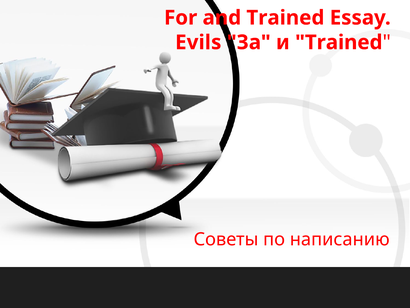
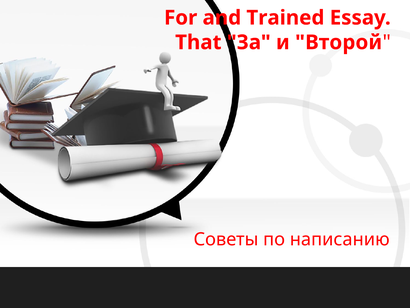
Evils: Evils -> That
и Trained: Trained -> Второй
